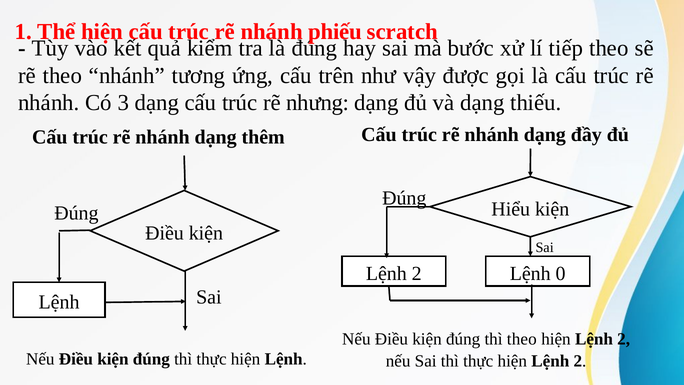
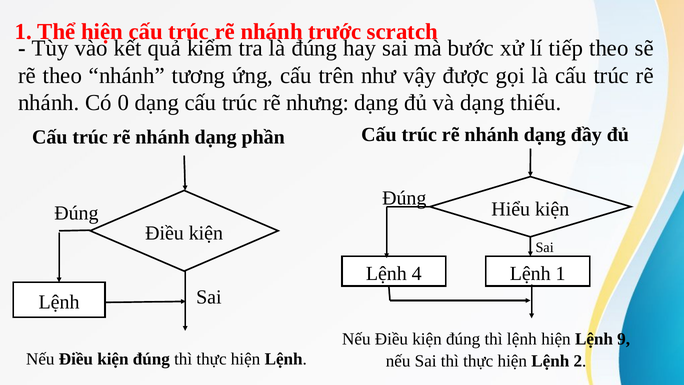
phiếu: phiếu -> trước
3: 3 -> 0
thêm: thêm -> phần
2 at (417, 273): 2 -> 4
Lệnh 0: 0 -> 1
thì theo: theo -> lệnh
2 at (624, 339): 2 -> 9
